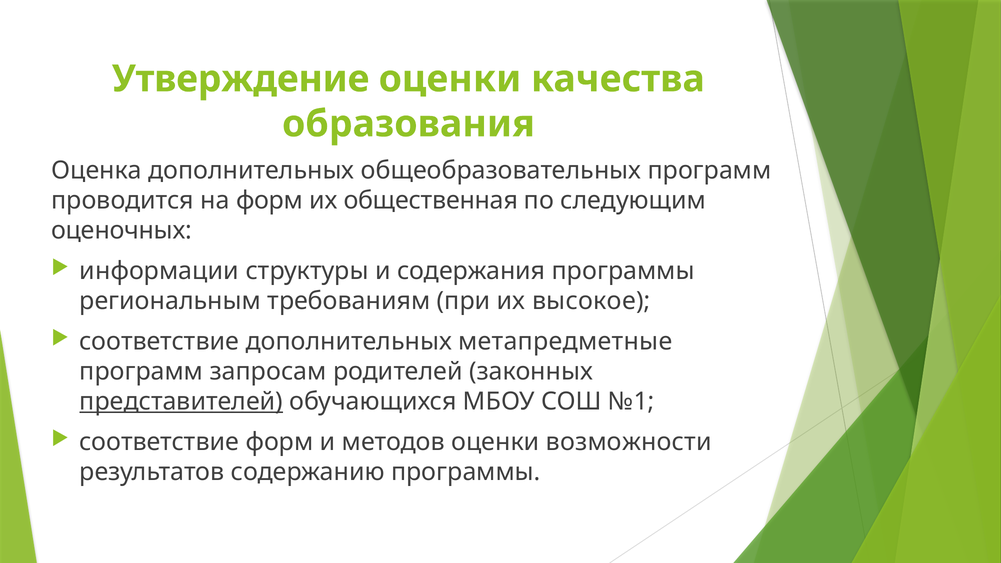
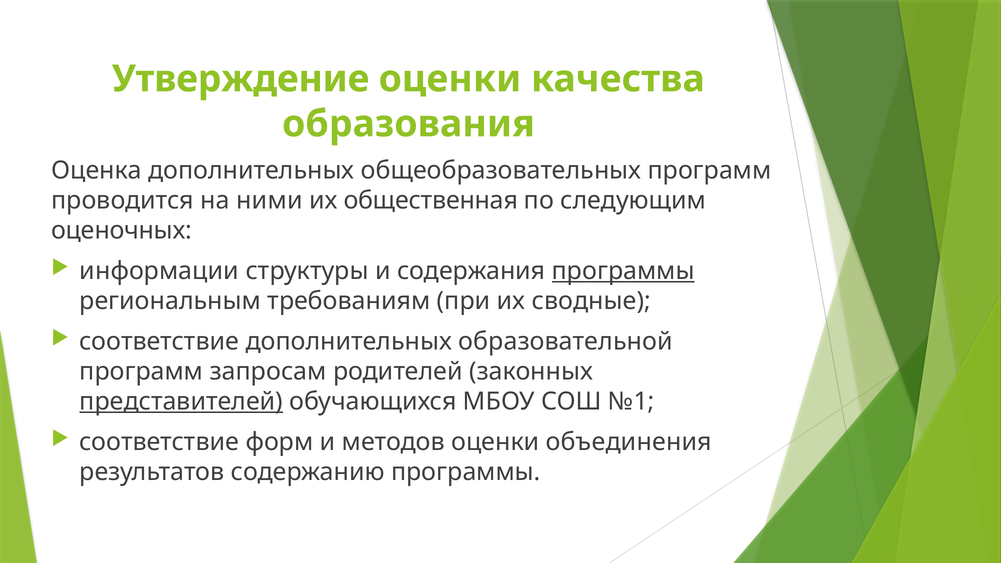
на форм: форм -> ними
программы at (623, 271) underline: none -> present
высокое: высокое -> сводные
метапредметные: метапредметные -> образовательной
возможности: возможности -> объединения
